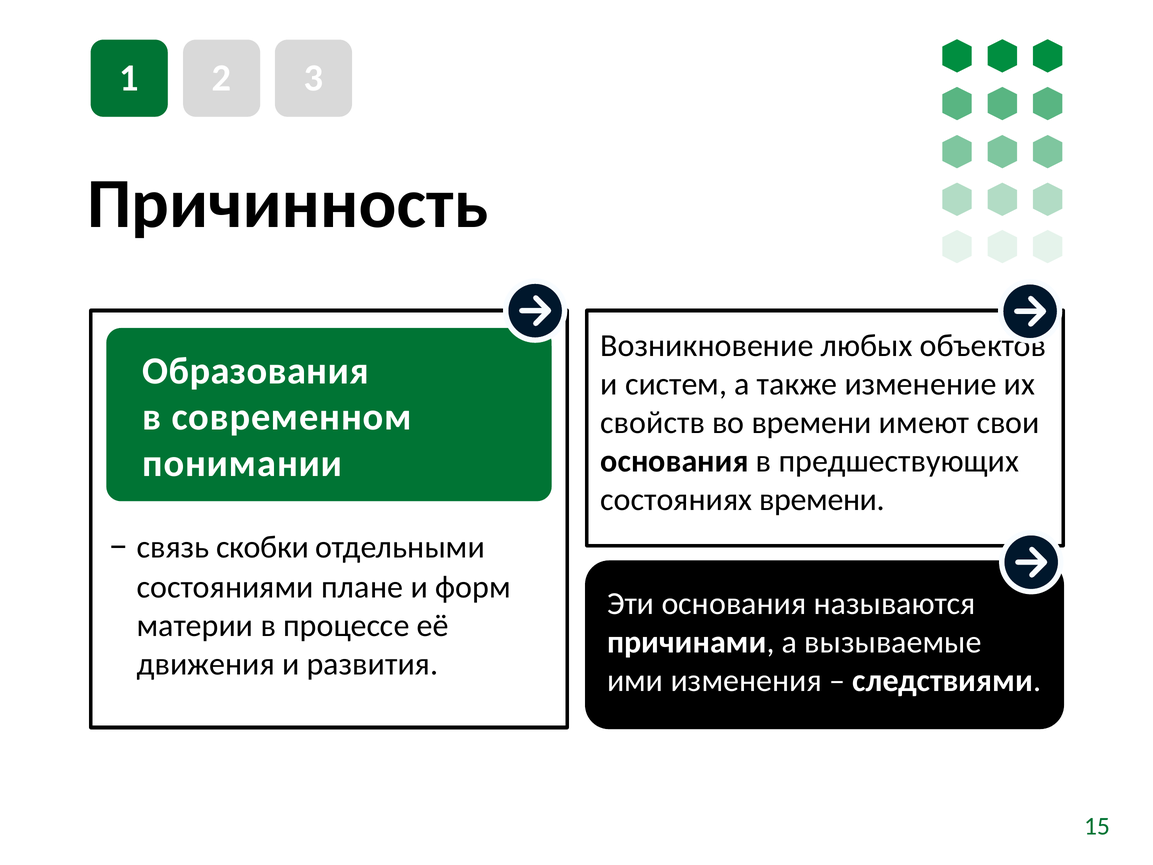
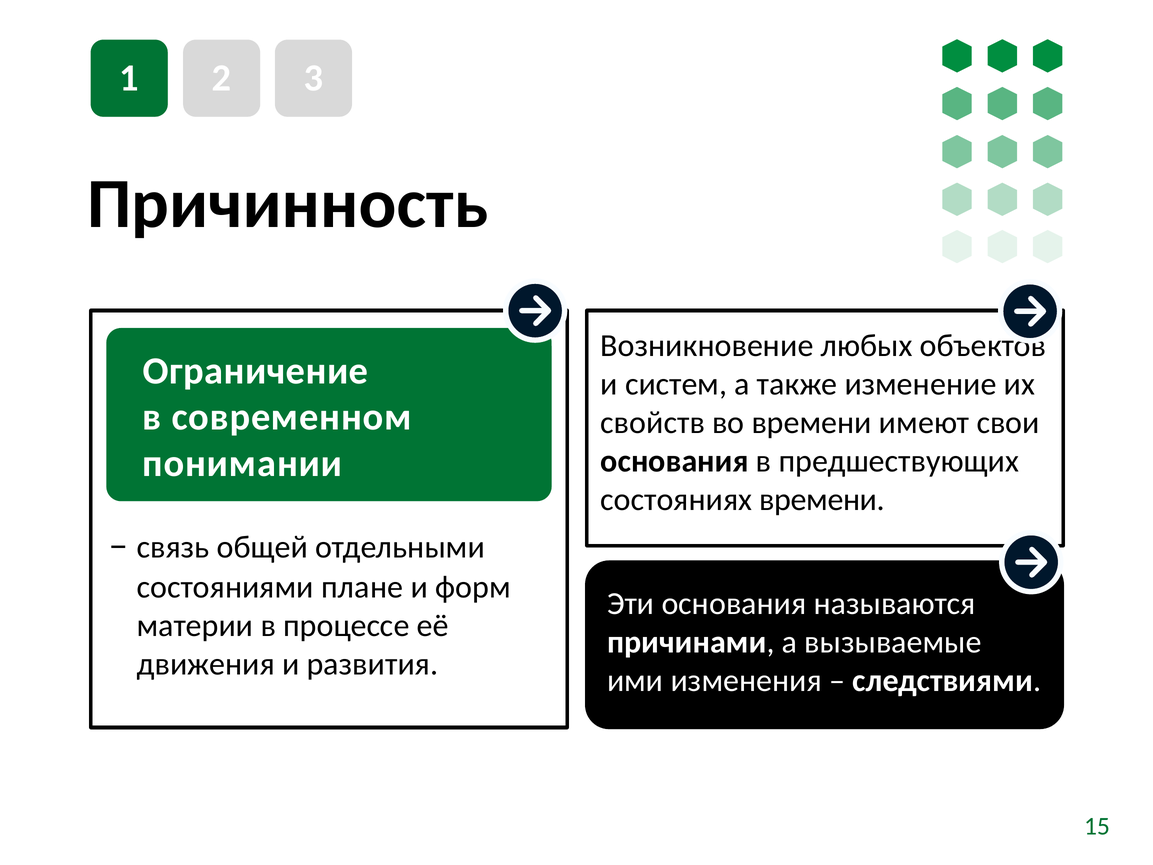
Образования: Образования -> Ограничение
скобки: скобки -> общей
